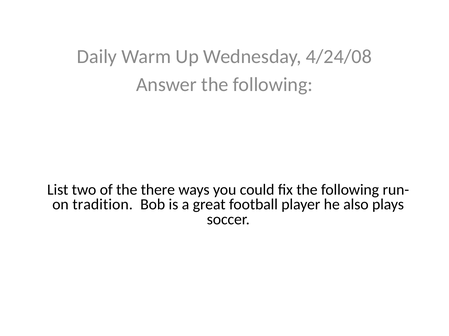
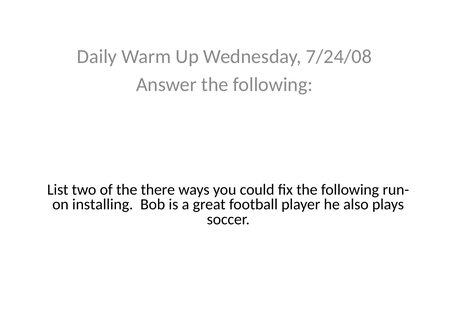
4/24/08: 4/24/08 -> 7/24/08
tradition: tradition -> installing
